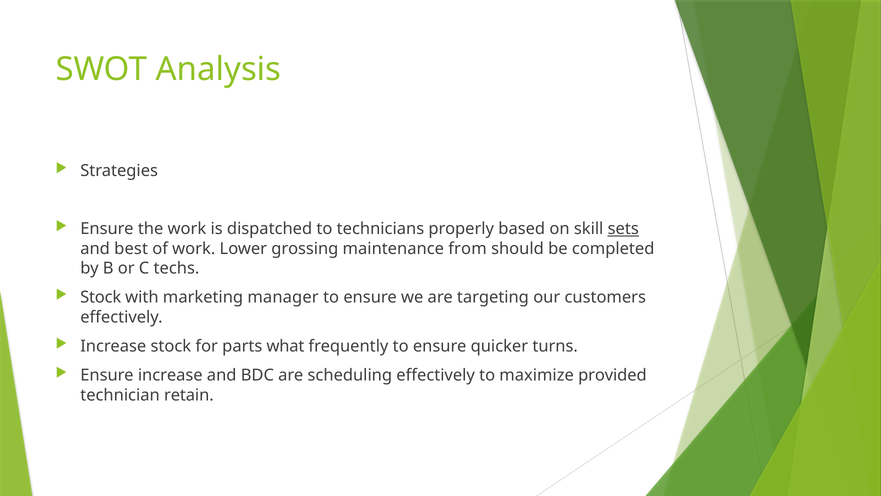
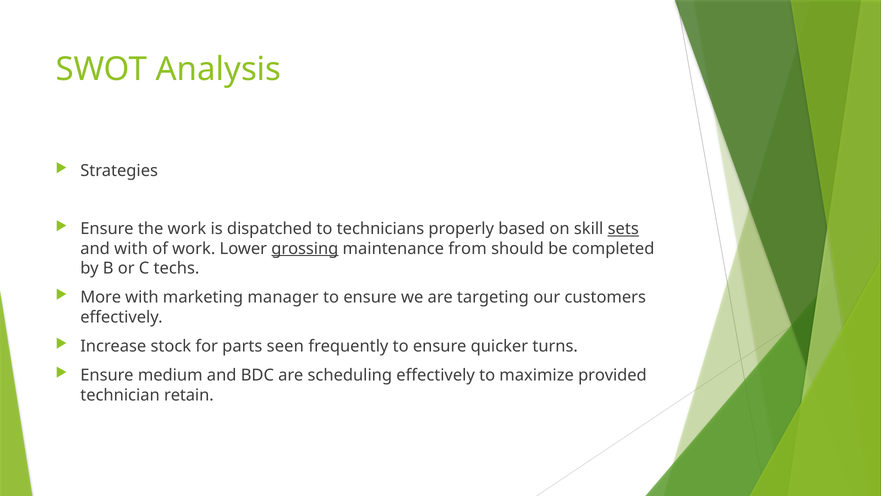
and best: best -> with
grossing underline: none -> present
Stock at (101, 297): Stock -> More
what: what -> seen
Ensure increase: increase -> medium
